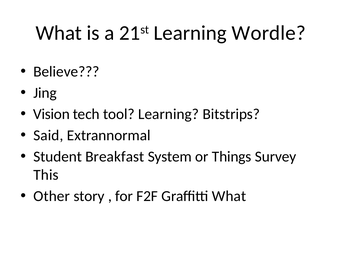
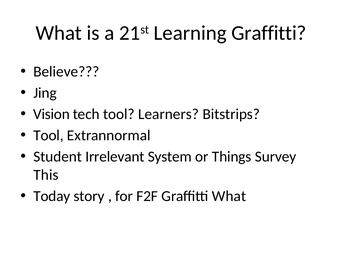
Learning Wordle: Wordle -> Graffitti
tool Learning: Learning -> Learners
Said at (48, 136): Said -> Tool
Breakfast: Breakfast -> Irrelevant
Other: Other -> Today
